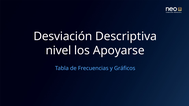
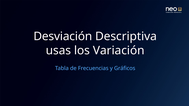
nivel: nivel -> usas
Apoyarse: Apoyarse -> Variación
